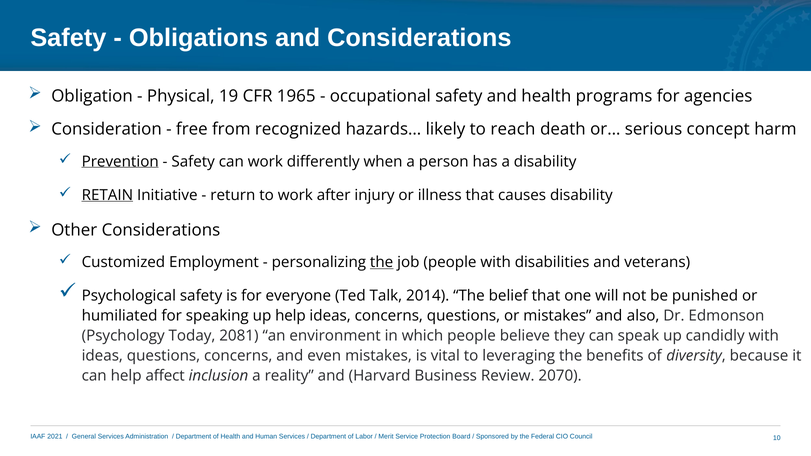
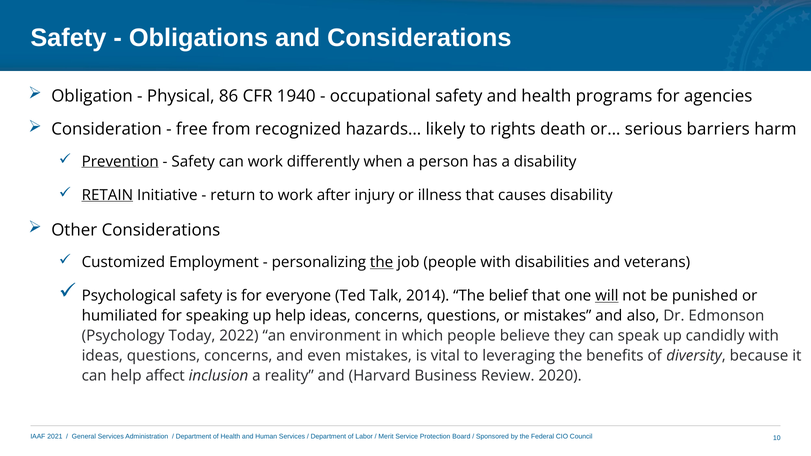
19: 19 -> 86
1965: 1965 -> 1940
reach: reach -> rights
concept: concept -> barriers
will underline: none -> present
2081: 2081 -> 2022
2070: 2070 -> 2020
